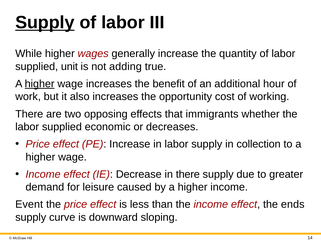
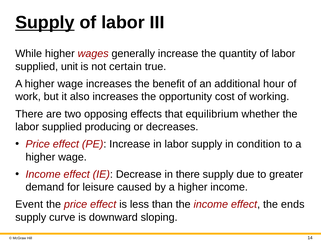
adding: adding -> certain
higher at (40, 84) underline: present -> none
immigrants: immigrants -> equilibrium
economic: economic -> producing
collection: collection -> condition
